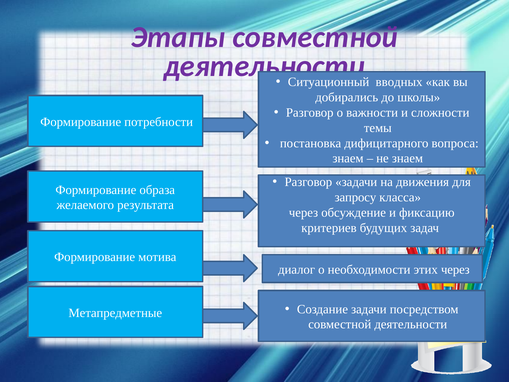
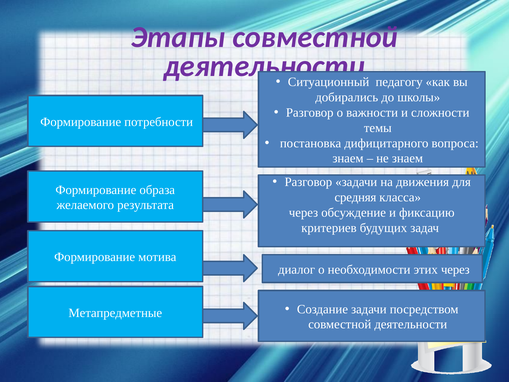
вводных: вводных -> педагогу
запросу: запросу -> средняя
